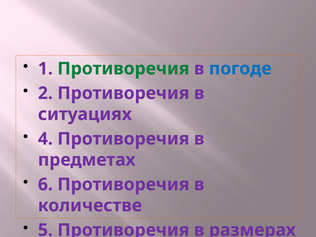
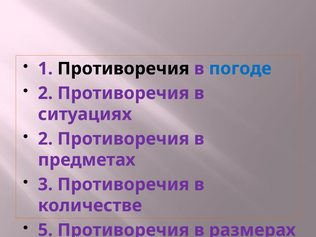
Противоречия at (123, 69) colour: green -> black
4 at (45, 139): 4 -> 2
6 at (45, 184): 6 -> 3
